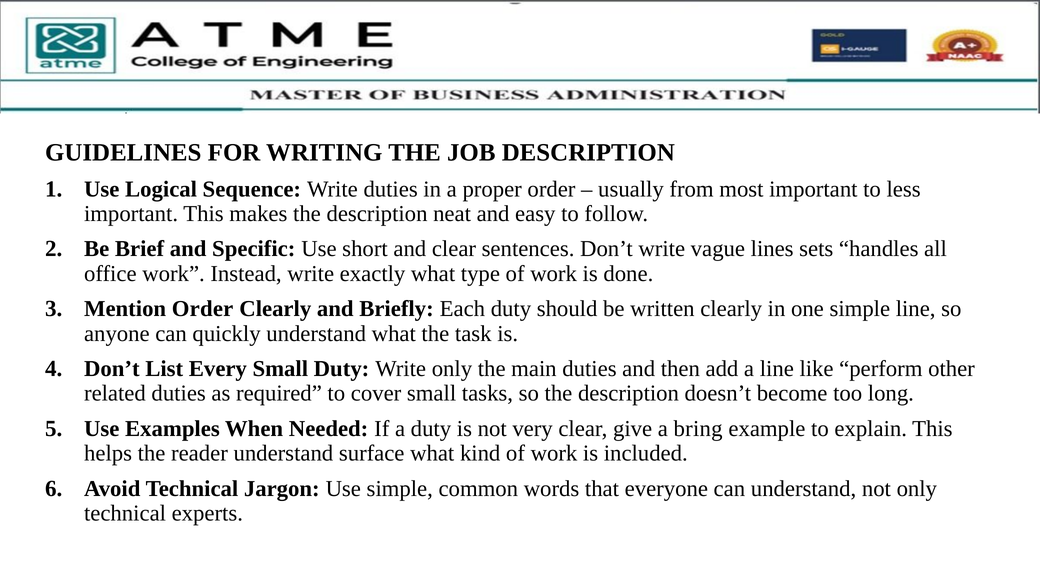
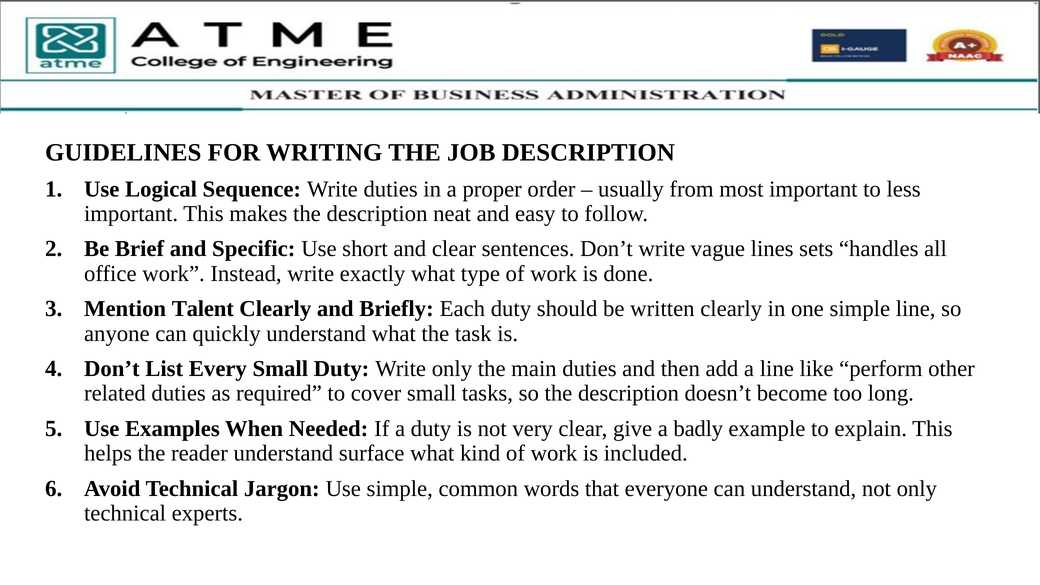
Mention Order: Order -> Talent
bring: bring -> badly
